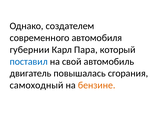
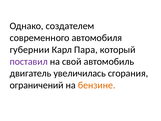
поставил colour: blue -> purple
повышалась: повышалась -> увеличилась
самоходный: самоходный -> ограничений
